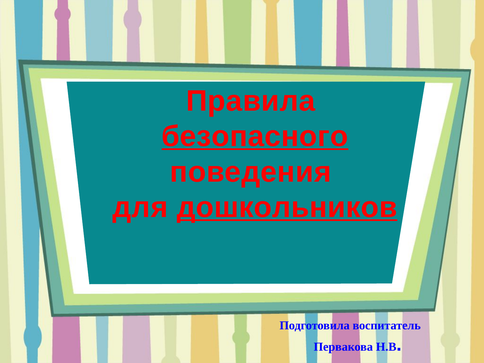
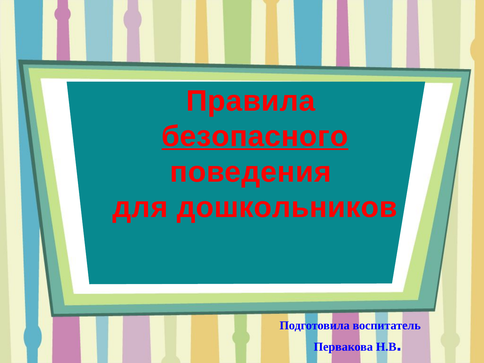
дошкольников underline: present -> none
